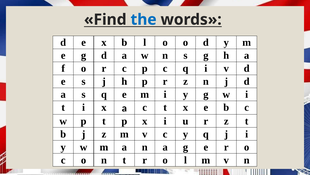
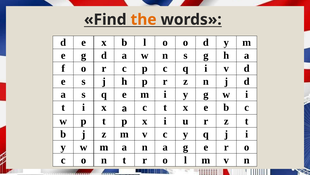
the colour: blue -> orange
